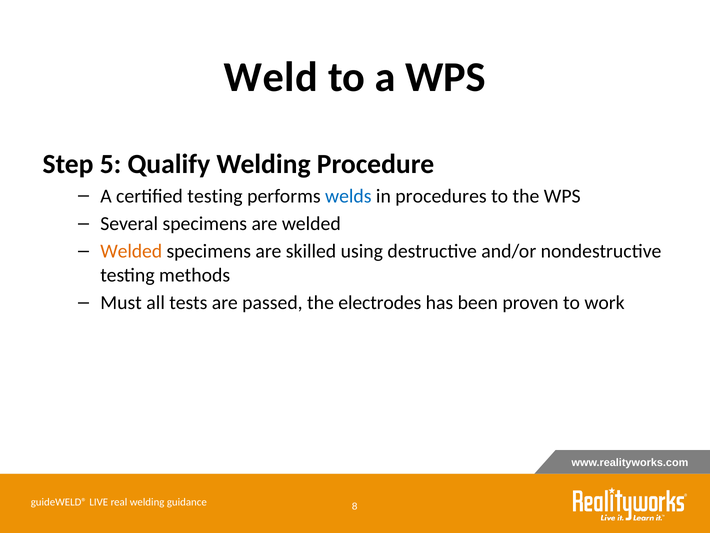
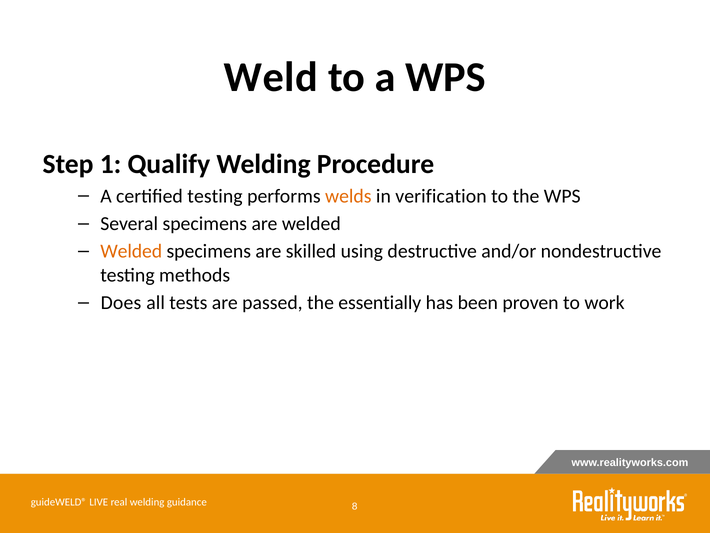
5: 5 -> 1
welds colour: blue -> orange
procedures: procedures -> verification
Must: Must -> Does
electrodes: electrodes -> essentially
